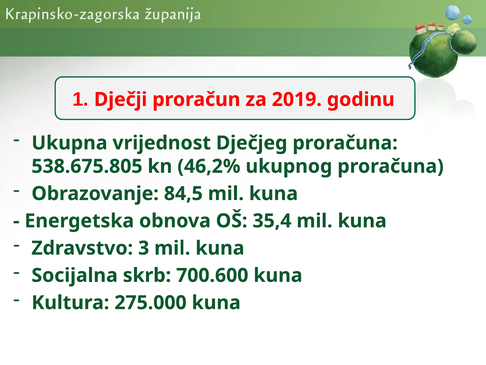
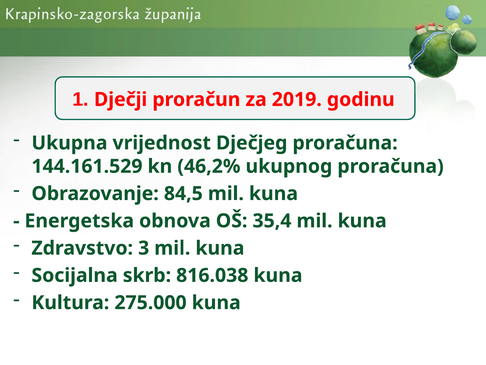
538.675.805: 538.675.805 -> 144.161.529
700.600: 700.600 -> 816.038
